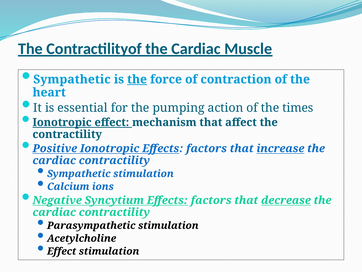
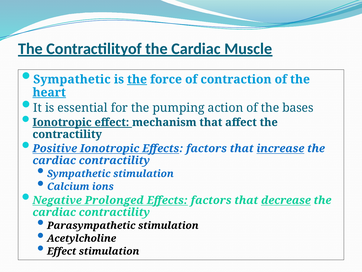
heart underline: none -> present
times: times -> bases
Syncytium: Syncytium -> Prolonged
